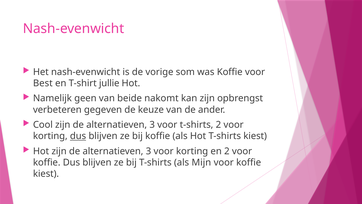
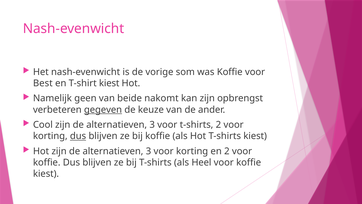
T-shirt jullie: jullie -> kiest
gegeven underline: none -> present
Mijn: Mijn -> Heel
